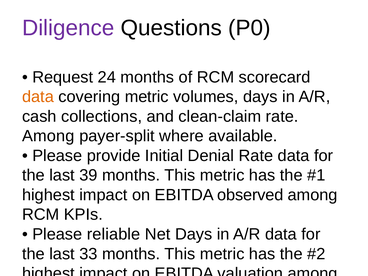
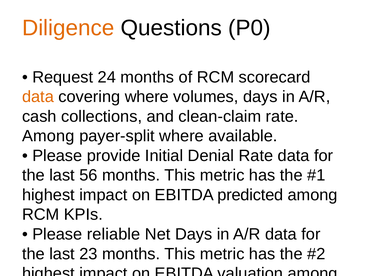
Diligence colour: purple -> orange
covering metric: metric -> where
39: 39 -> 56
observed: observed -> predicted
33: 33 -> 23
